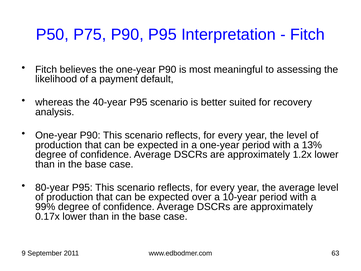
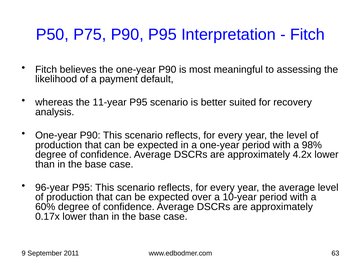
40-year: 40-year -> 11-year
13%: 13% -> 98%
1.2x: 1.2x -> 4.2x
80-year: 80-year -> 96-year
99%: 99% -> 60%
